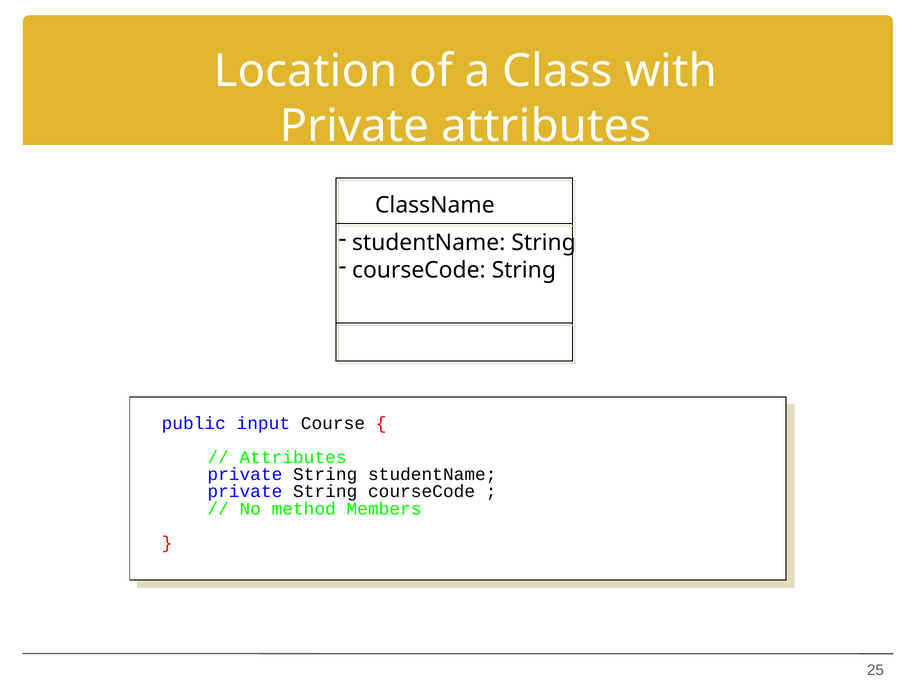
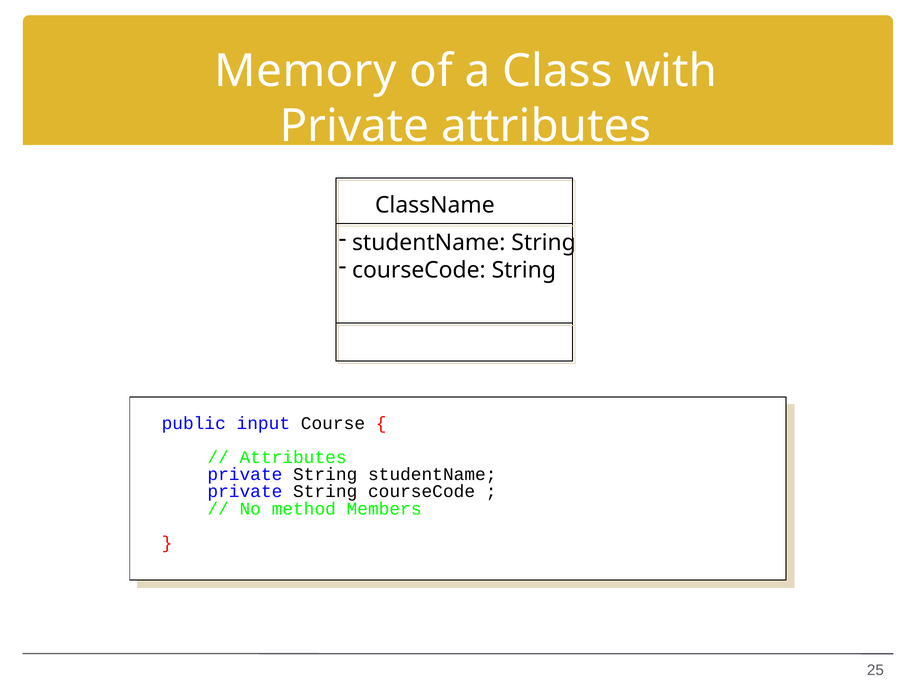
Location: Location -> Memory
